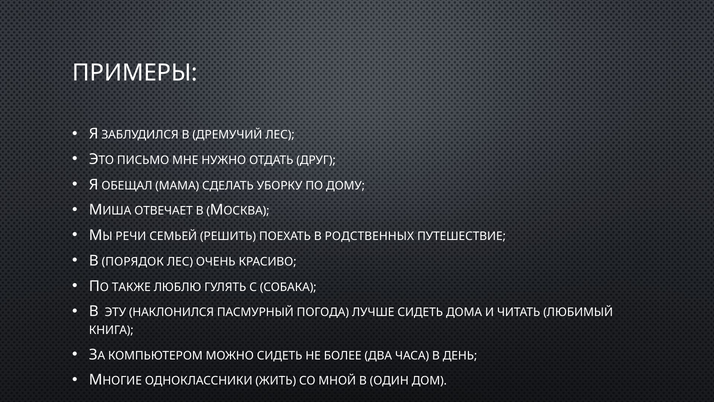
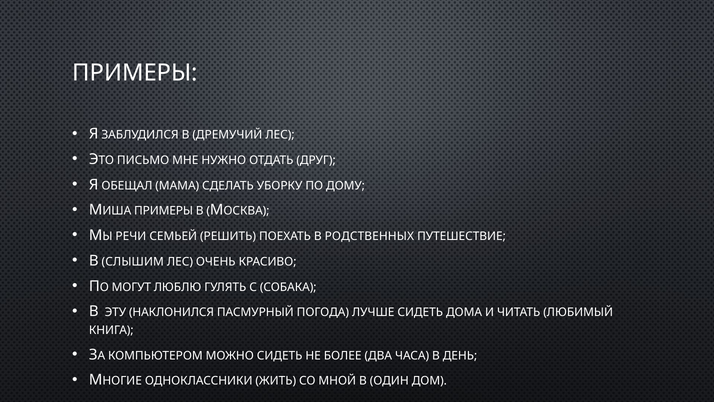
ОТВЕЧАЕТ at (164, 211): ОТВЕЧАЕТ -> ПРИМЕРЫ
ПОРЯДОК: ПОРЯДОК -> СЛЫШИМ
ТАКЖЕ: ТАКЖЕ -> МОГУТ
